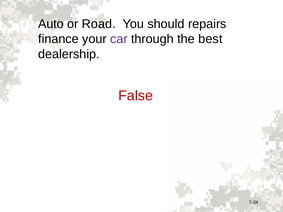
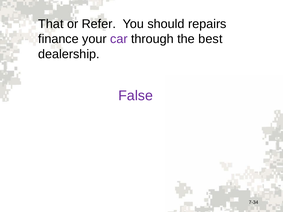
Auto: Auto -> That
Road: Road -> Refer
False colour: red -> purple
